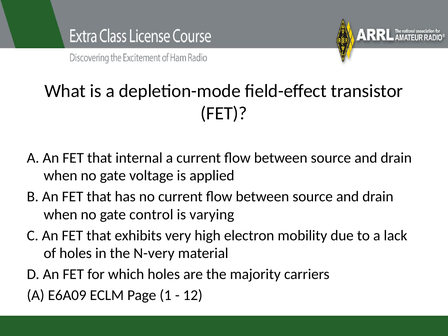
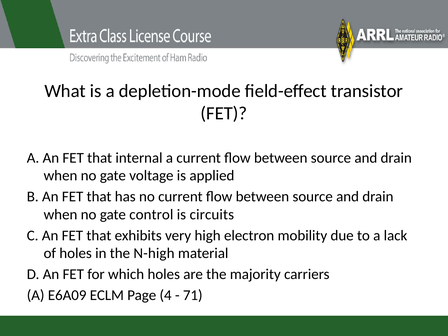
varying: varying -> circuits
N-very: N-very -> N-high
1: 1 -> 4
12: 12 -> 71
